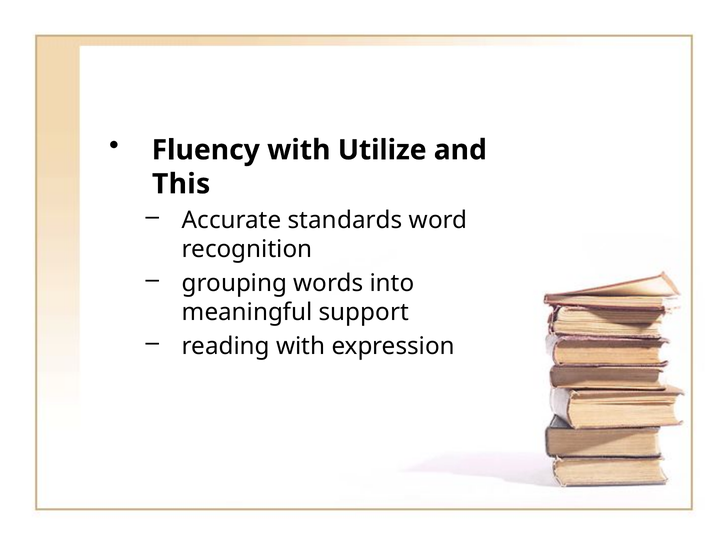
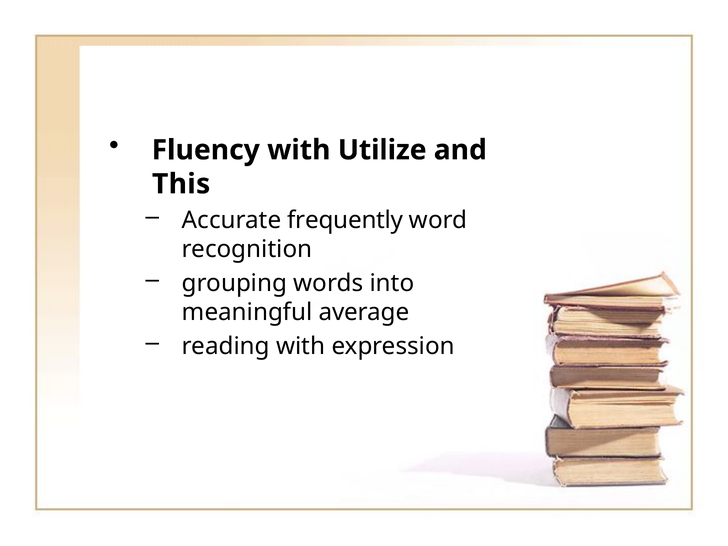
standards: standards -> frequently
support: support -> average
